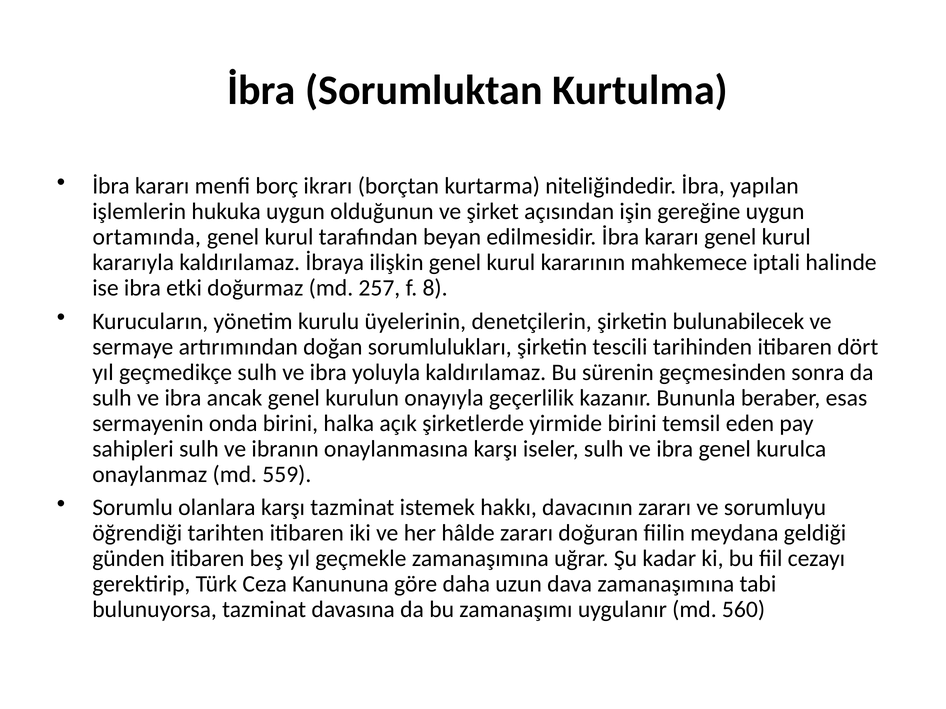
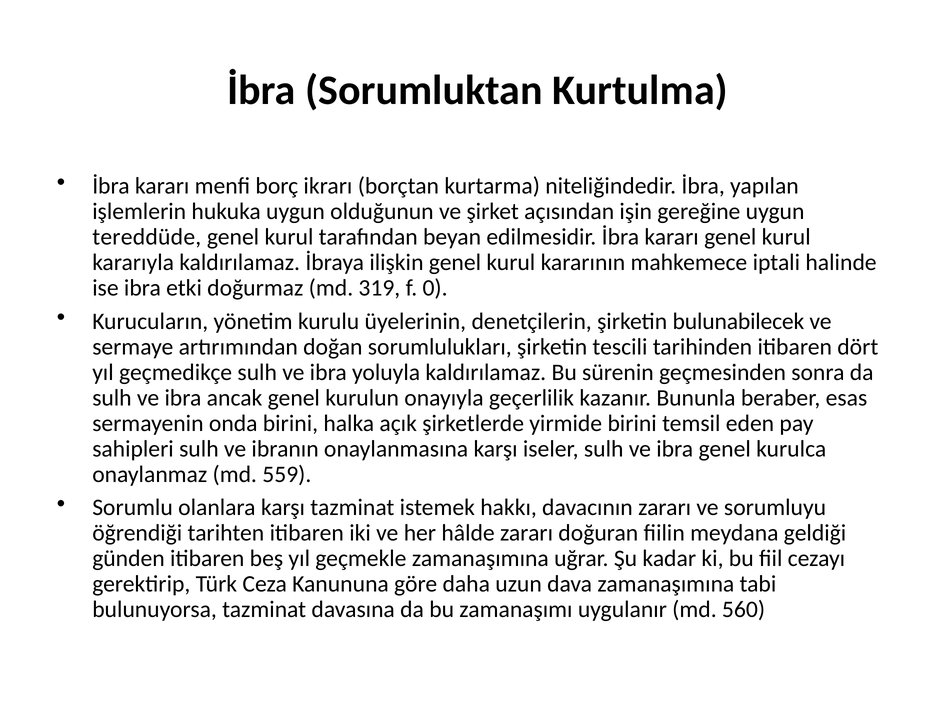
ortamında: ortamında -> tereddüde
257: 257 -> 319
8: 8 -> 0
